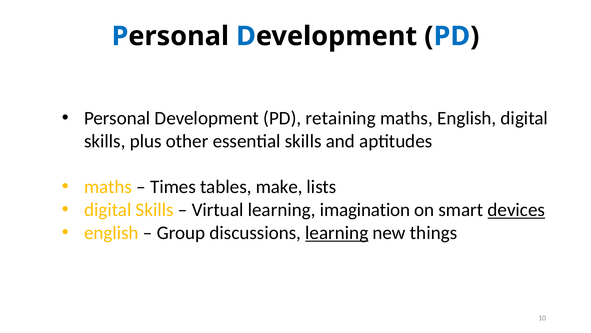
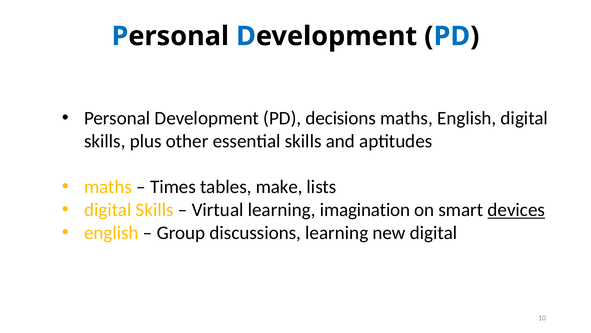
retaining: retaining -> decisions
learning at (337, 232) underline: present -> none
new things: things -> digital
